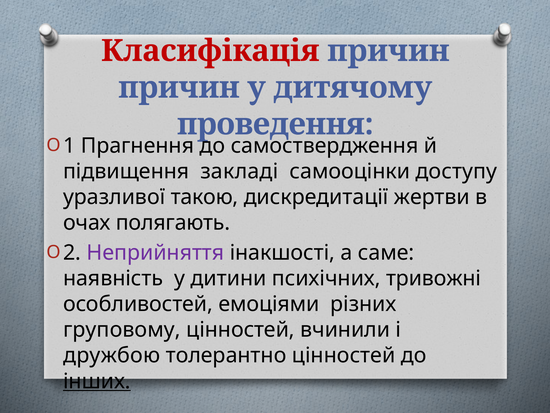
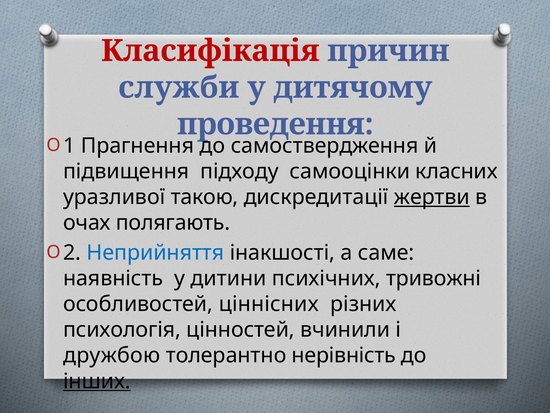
причин at (179, 87): причин -> служби
закладі: закладі -> підходу
доступу: доступу -> класних
жертви underline: none -> present
Неприйняття colour: purple -> blue
емоціями: емоціями -> ціннісних
груповому: груповому -> психологія
толерантно цінностей: цінностей -> нерівність
